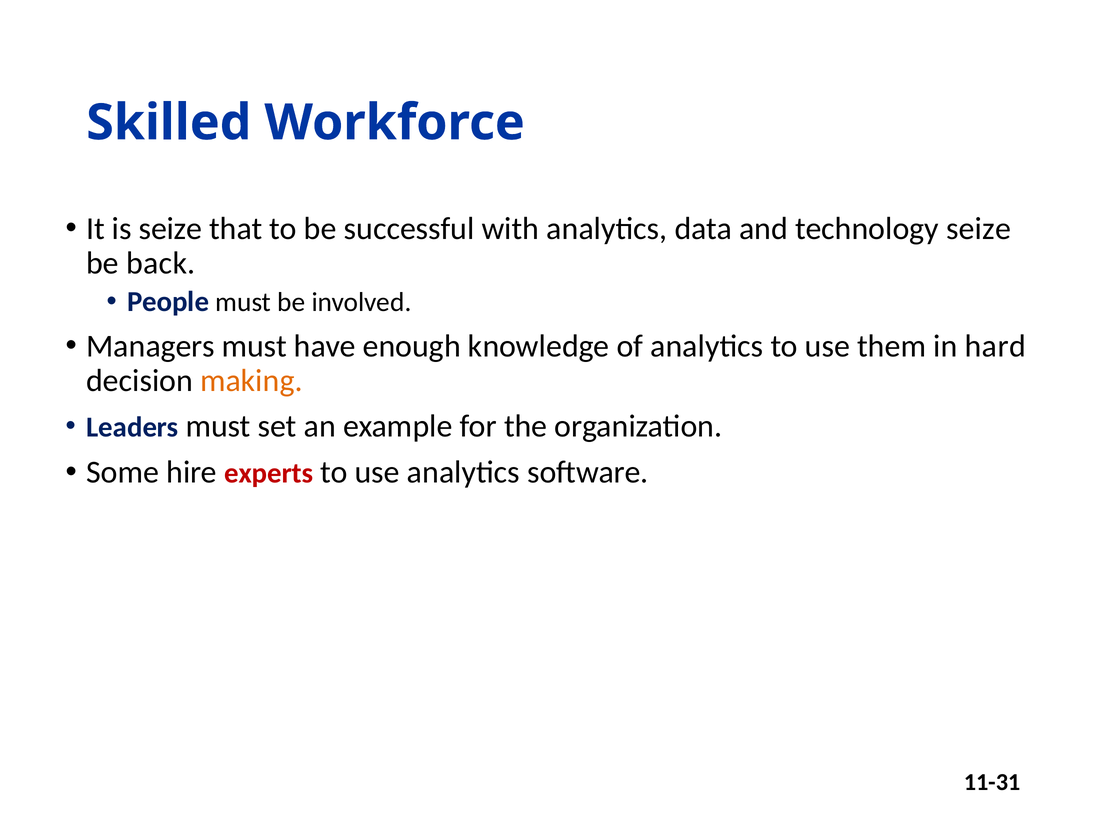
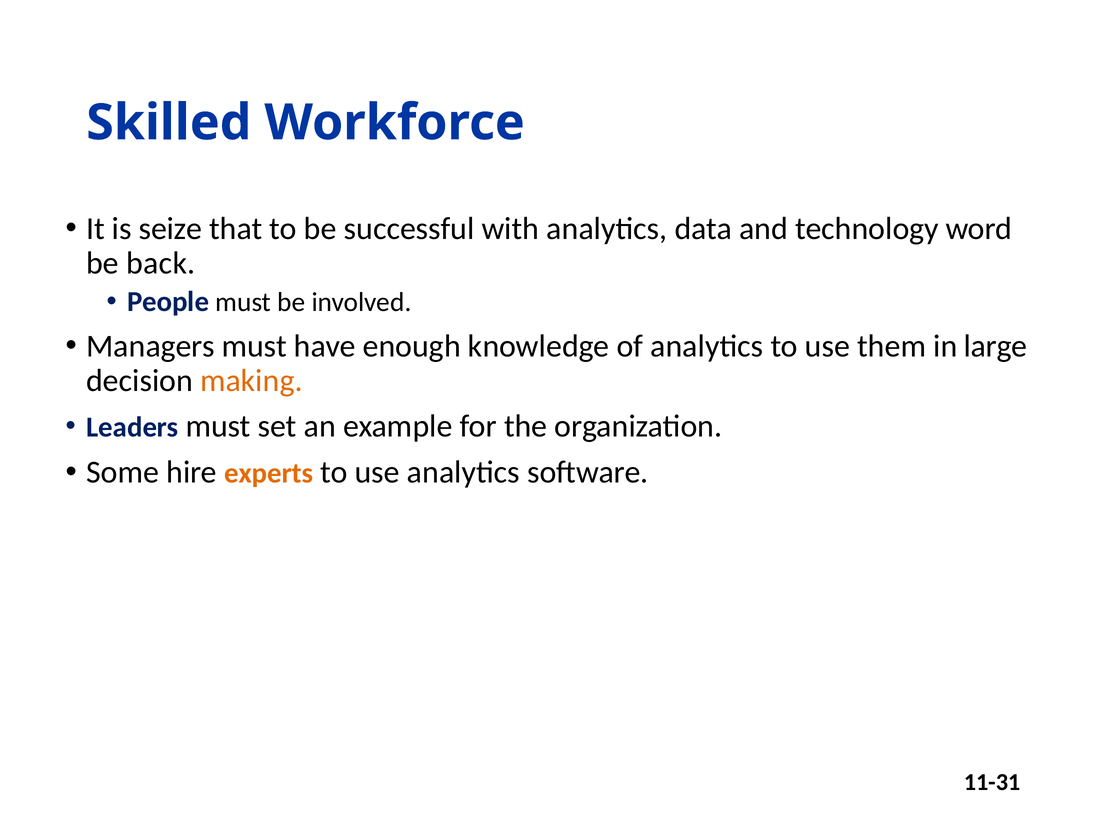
technology seize: seize -> word
hard: hard -> large
experts colour: red -> orange
